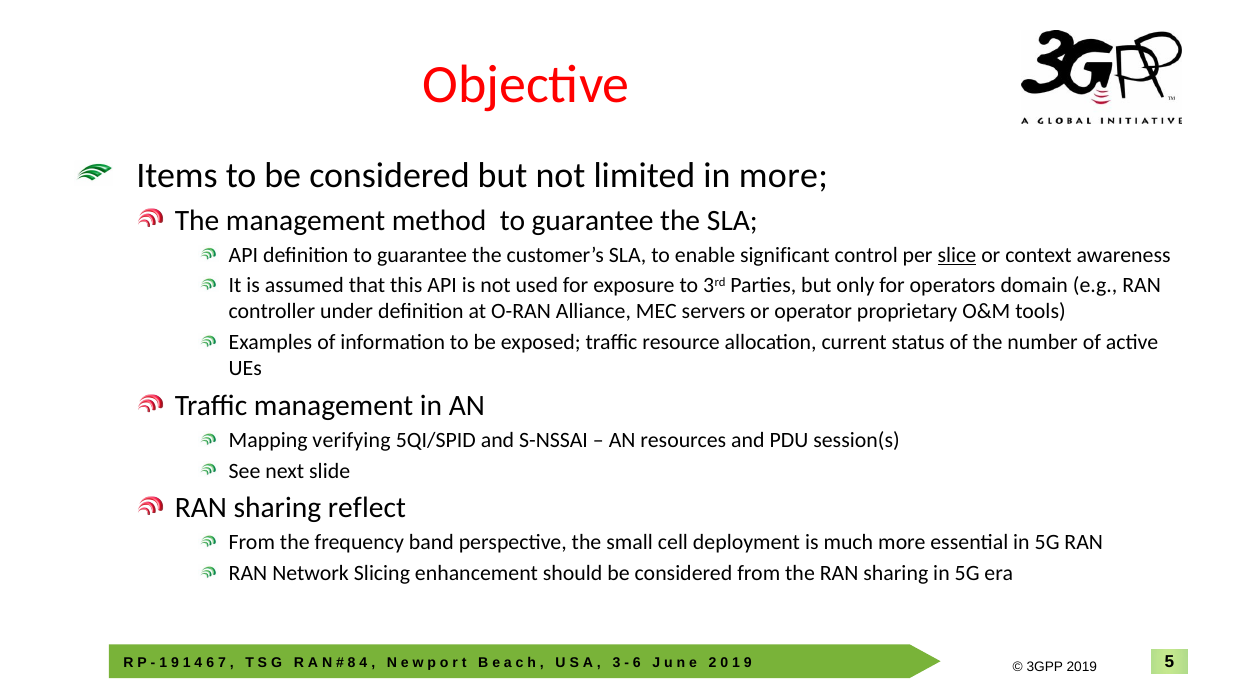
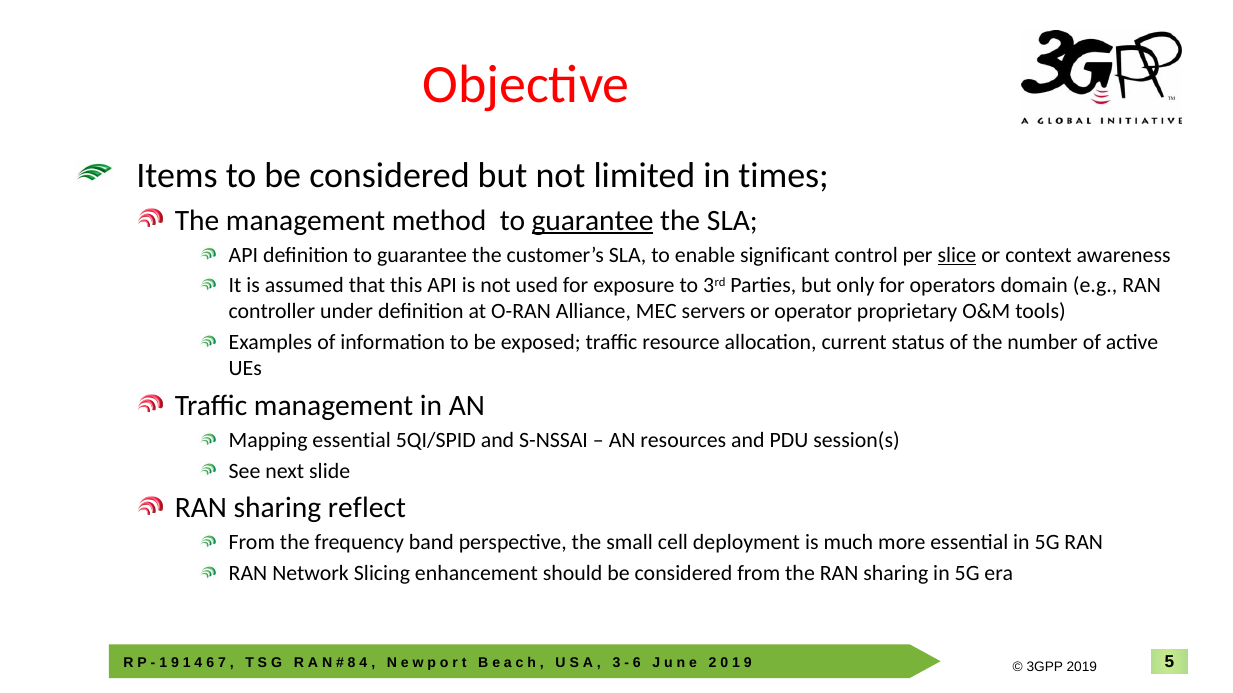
in more: more -> times
guarantee at (593, 221) underline: none -> present
Mapping verifying: verifying -> essential
